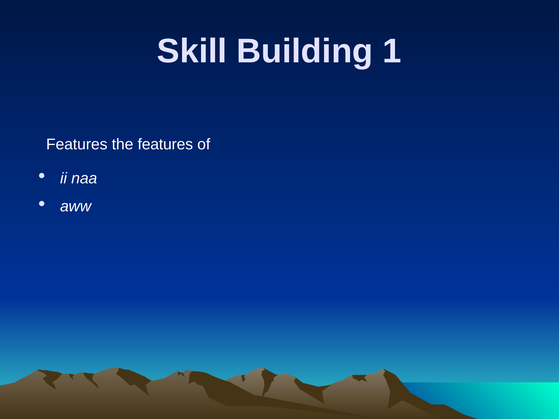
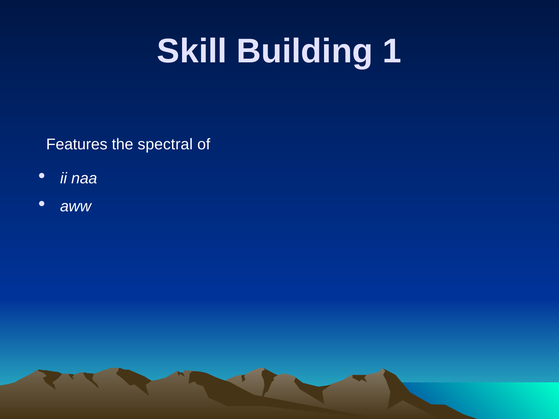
the features: features -> spectral
